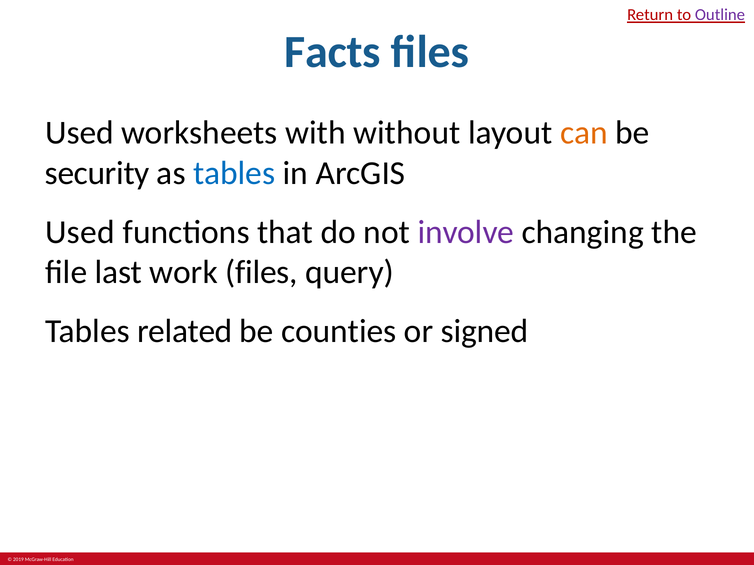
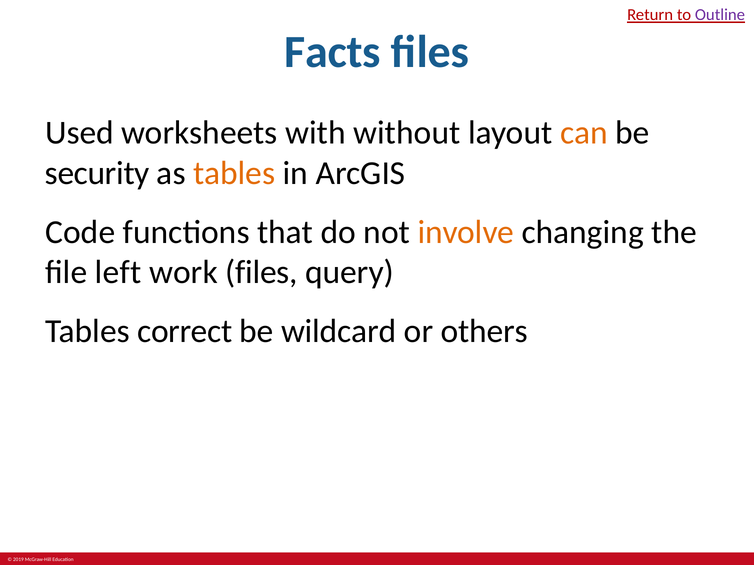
tables at (234, 173) colour: blue -> orange
Used at (80, 232): Used -> Code
involve colour: purple -> orange
last: last -> left
related: related -> correct
counties: counties -> wildcard
signed: signed -> others
